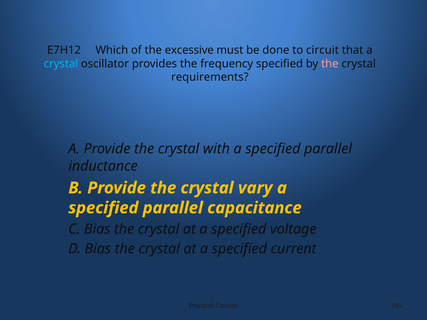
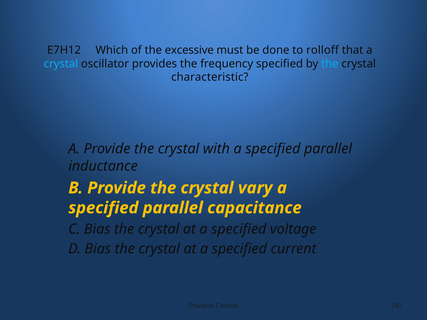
circuit: circuit -> rolloff
the at (330, 64) colour: pink -> light blue
requirements: requirements -> characteristic
